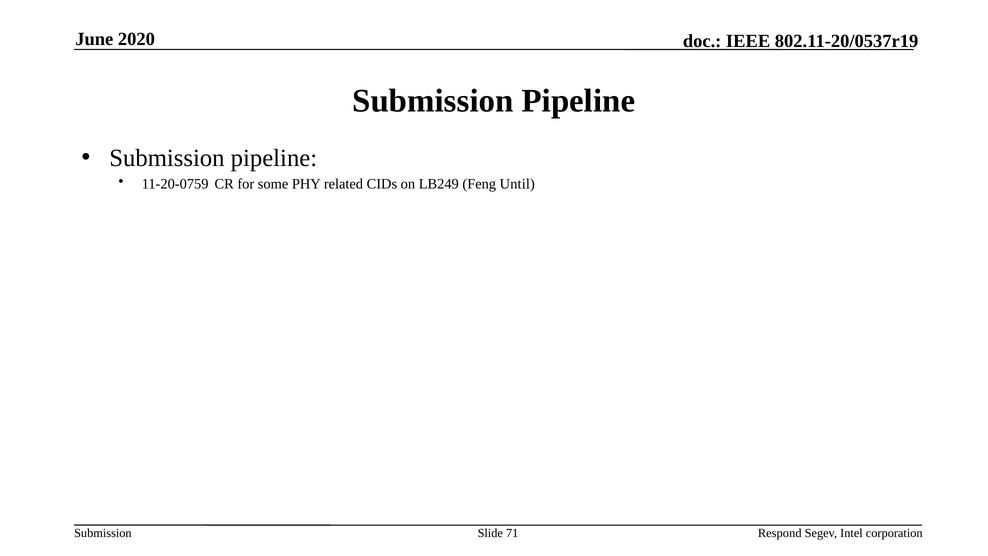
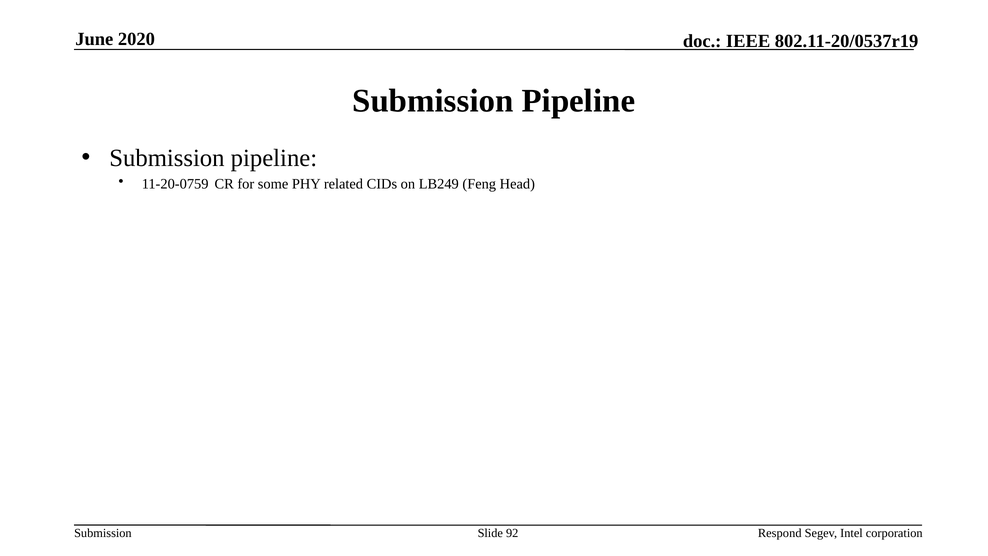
Until: Until -> Head
71: 71 -> 92
